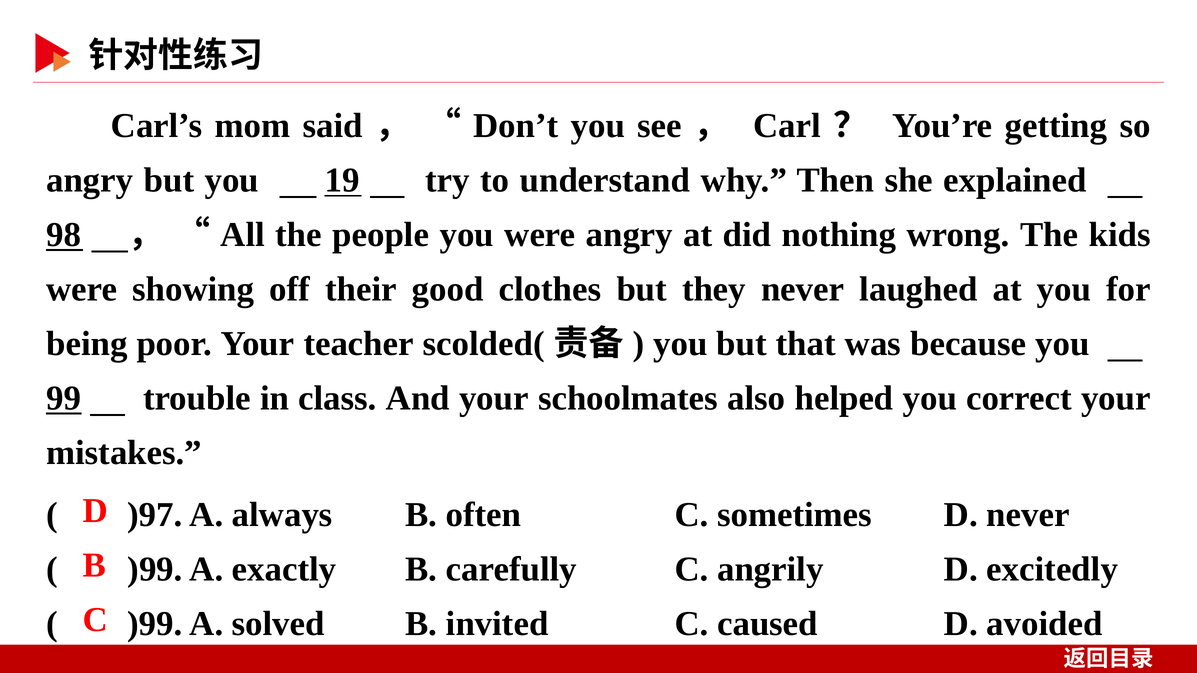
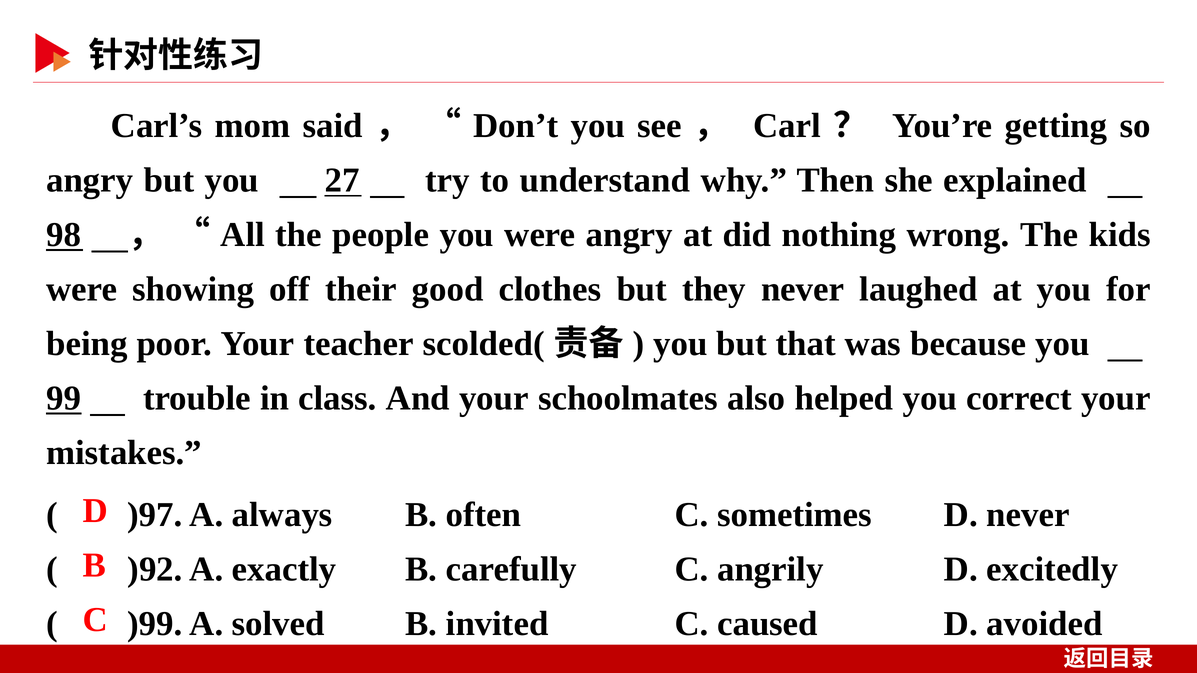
19: 19 -> 27
)99 at (155, 569): )99 -> )92
